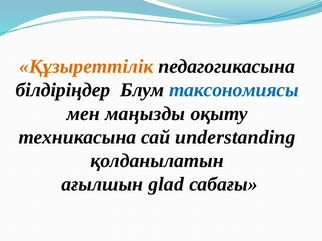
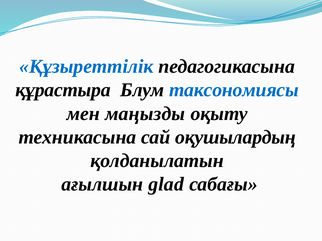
Құзыреттілік colour: orange -> blue
білдіріңдер: білдіріңдер -> құрастыра
understanding: understanding -> оқушылардың
